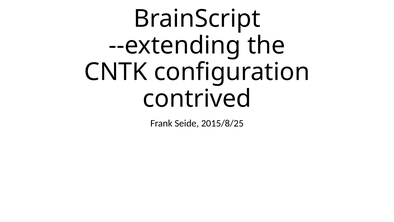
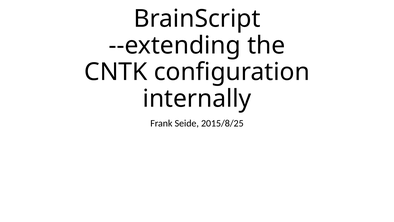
contrived: contrived -> internally
